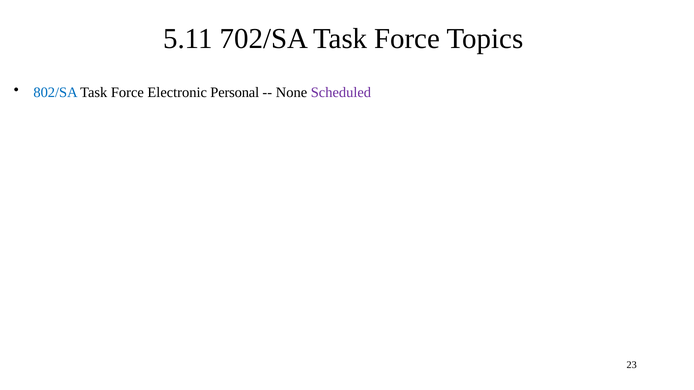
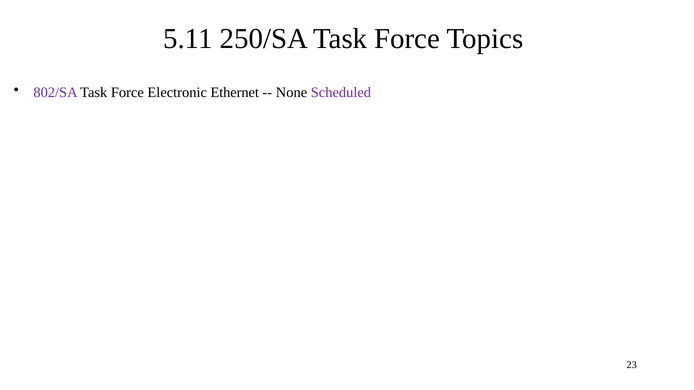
702/SA: 702/SA -> 250/SA
802/SA colour: blue -> purple
Personal: Personal -> Ethernet
